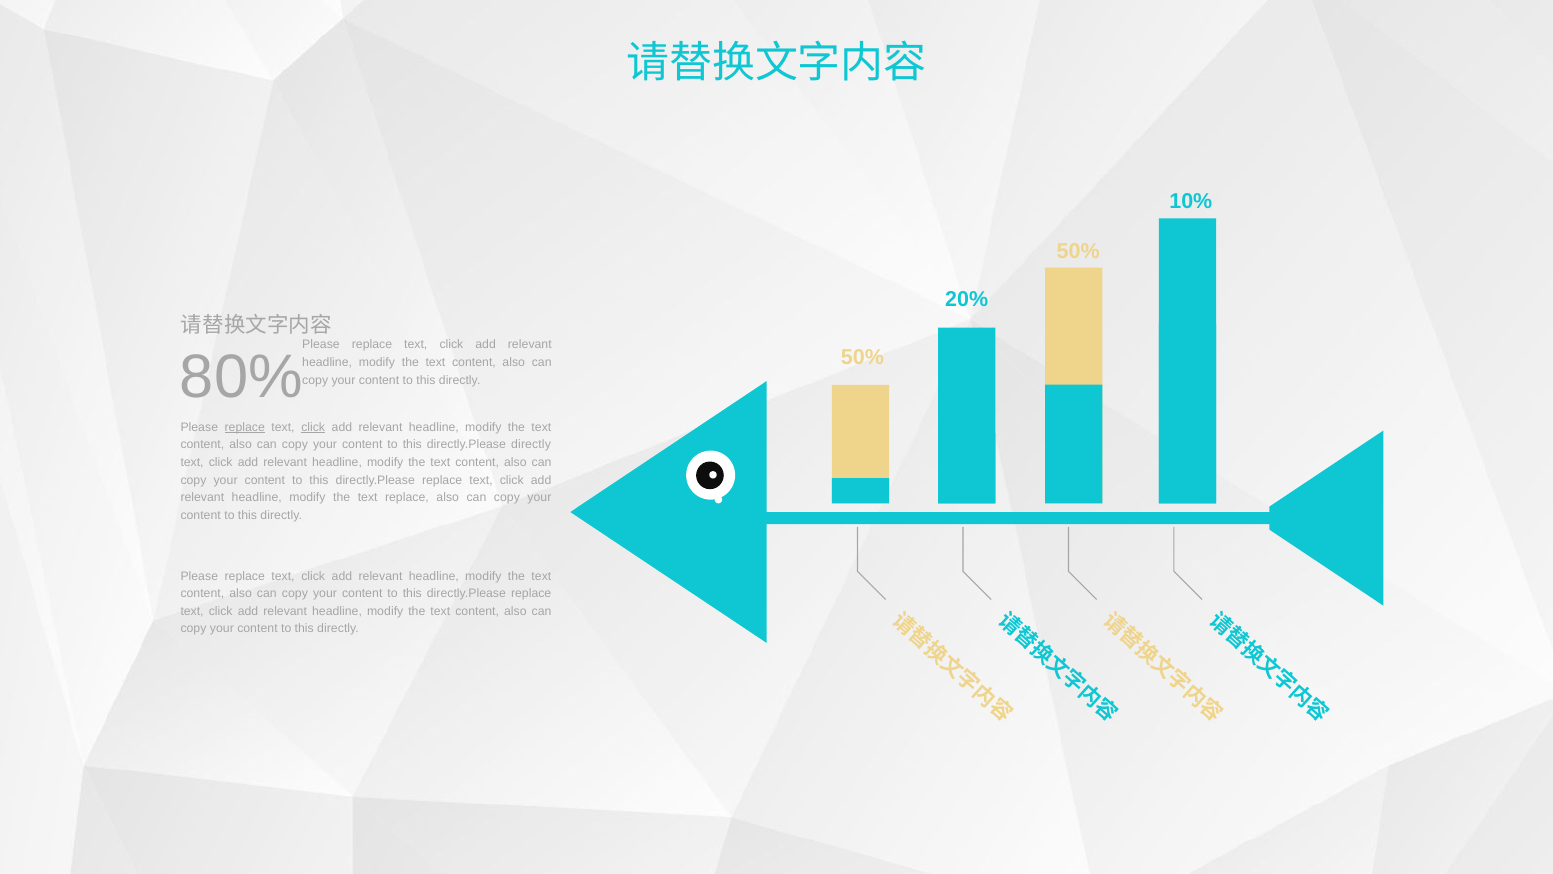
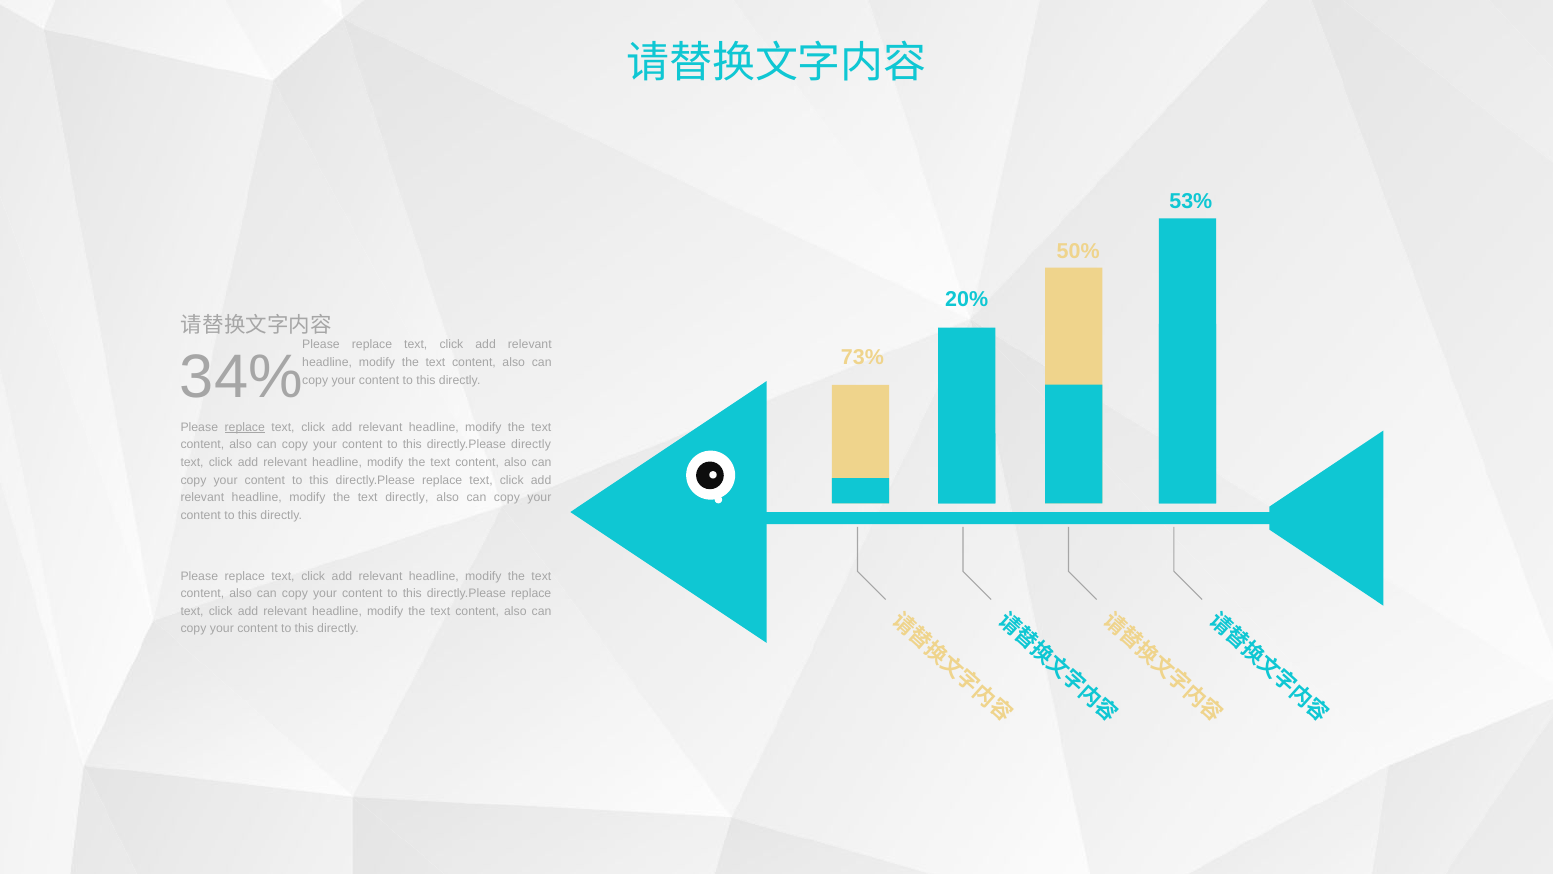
10%: 10% -> 53%
50% at (862, 357): 50% -> 73%
80%: 80% -> 34%
click at (313, 427) underline: present -> none
text replace: replace -> directly
